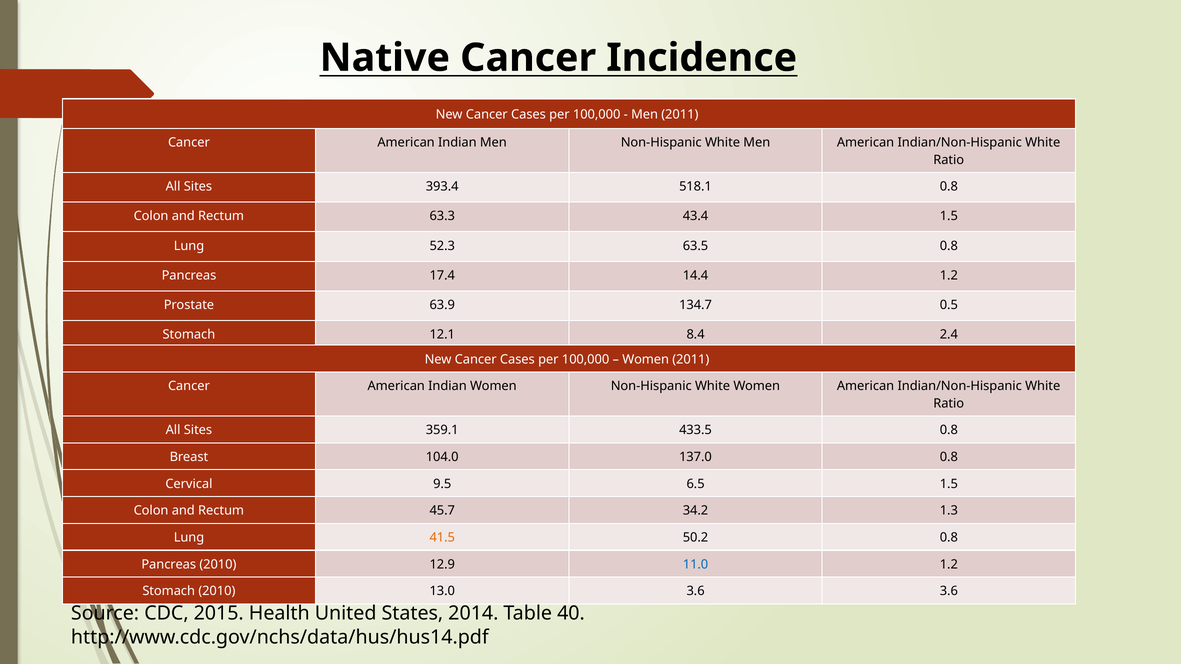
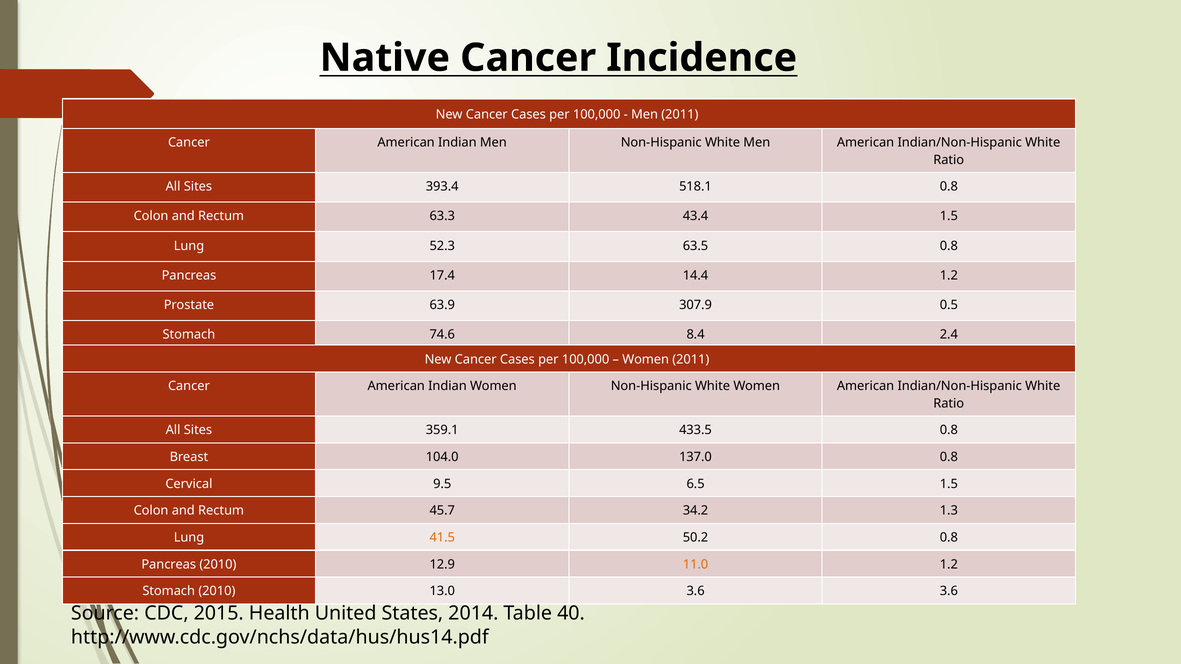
134.7: 134.7 -> 307.9
12.1: 12.1 -> 74.6
11.0 colour: blue -> orange
